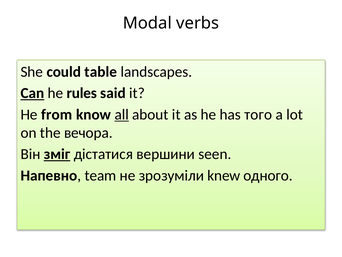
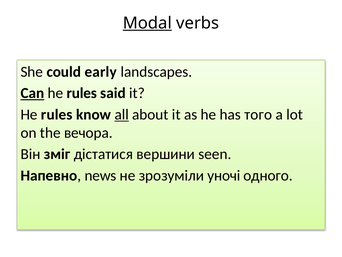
Modal underline: none -> present
table: table -> early
from at (57, 114): from -> rules
зміг underline: present -> none
team: team -> news
knew: knew -> уночі
